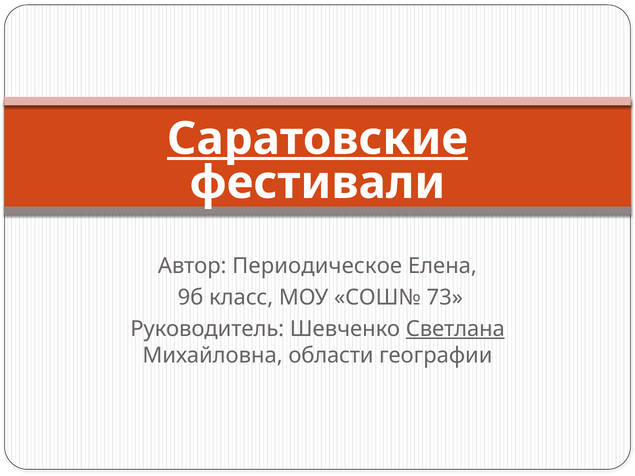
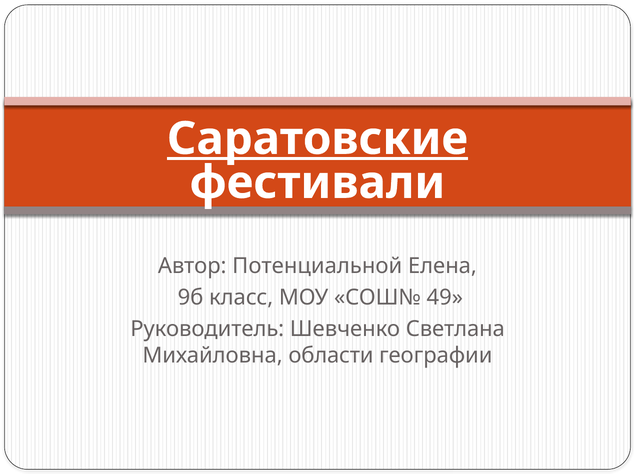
Периодическое: Периодическое -> Потенциальной
73: 73 -> 49
Светлана underline: present -> none
